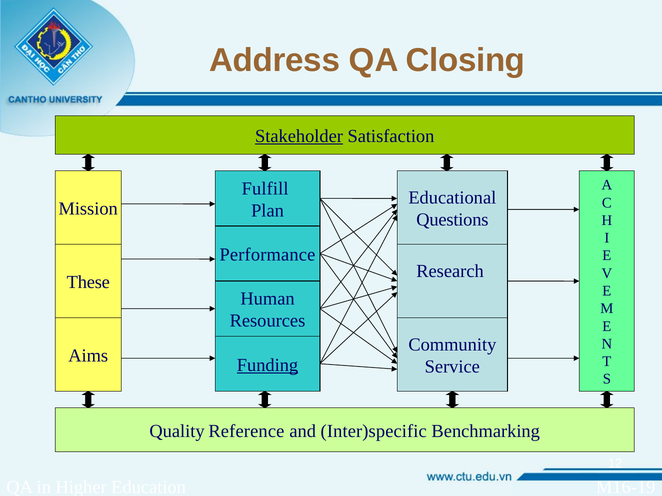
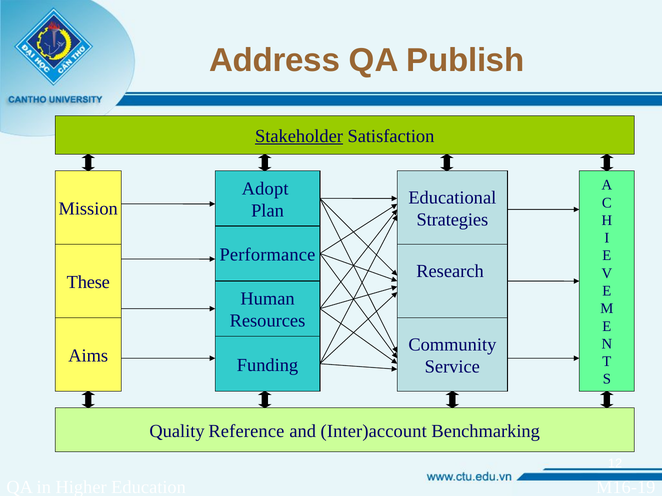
Closing: Closing -> Publish
Fulfill: Fulfill -> Adopt
Questions: Questions -> Strategies
Funding underline: present -> none
Inter)specific: Inter)specific -> Inter)account
